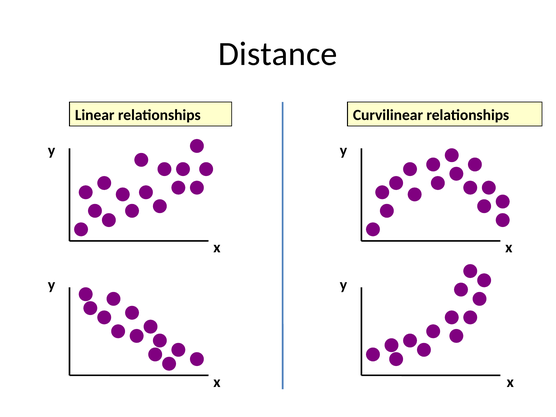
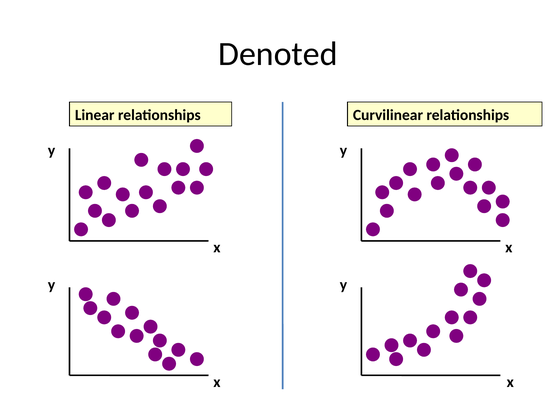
Distance: Distance -> Denoted
